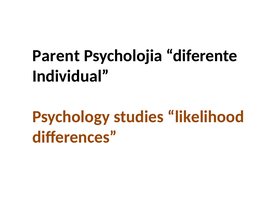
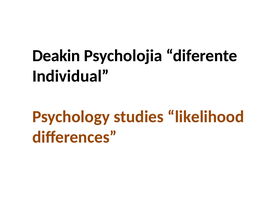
Parent: Parent -> Deakin
